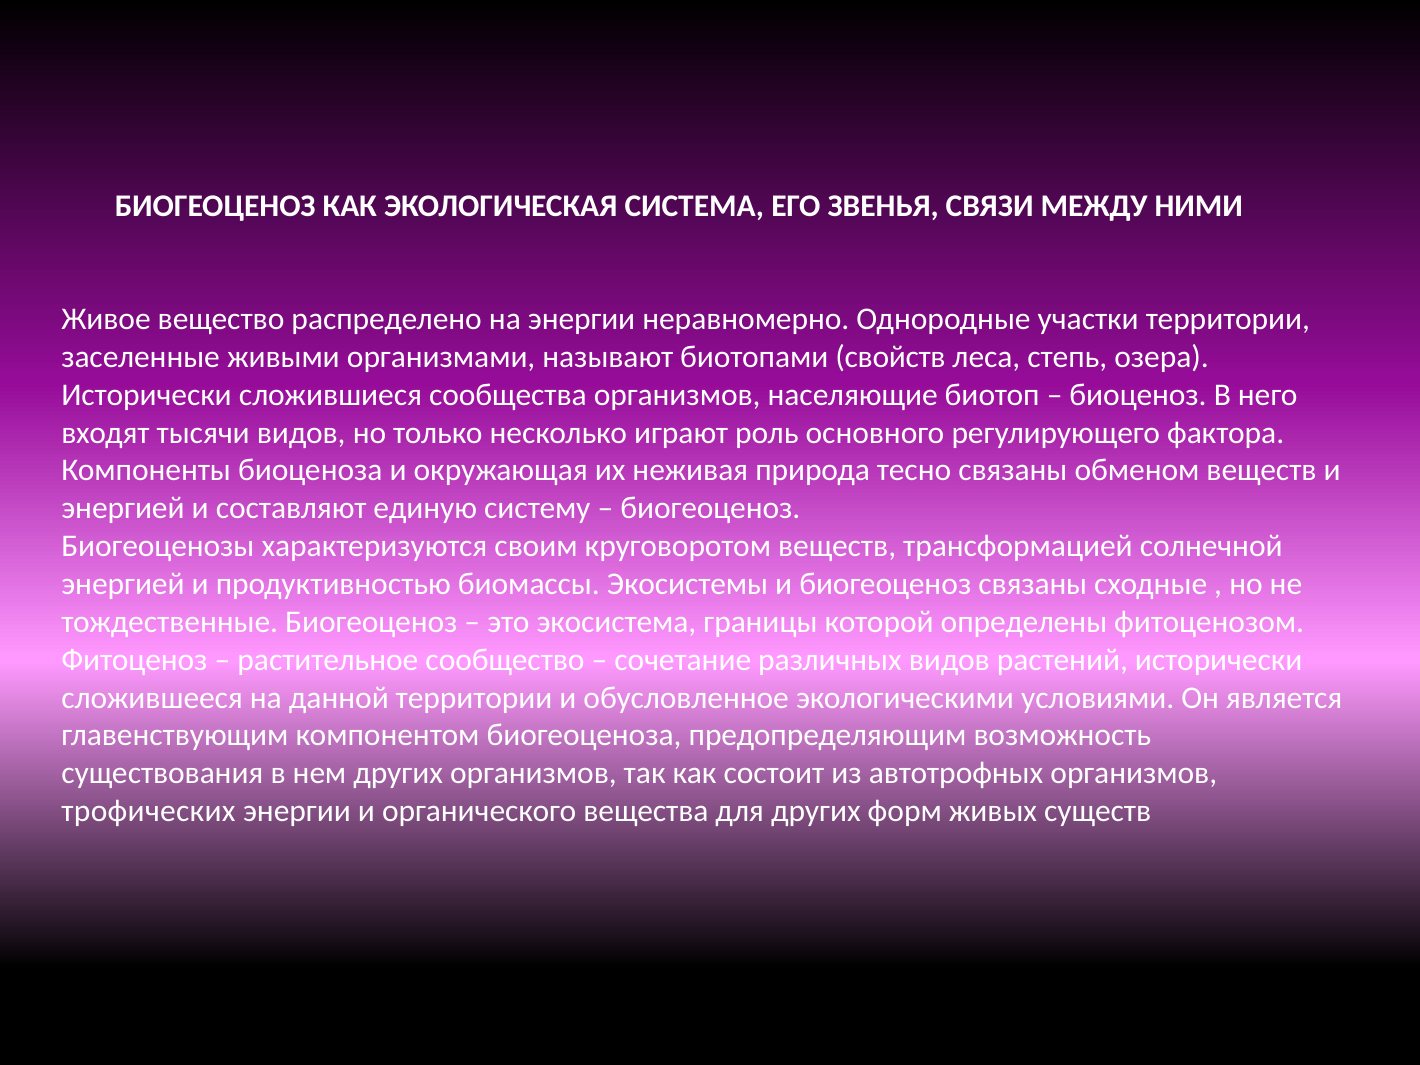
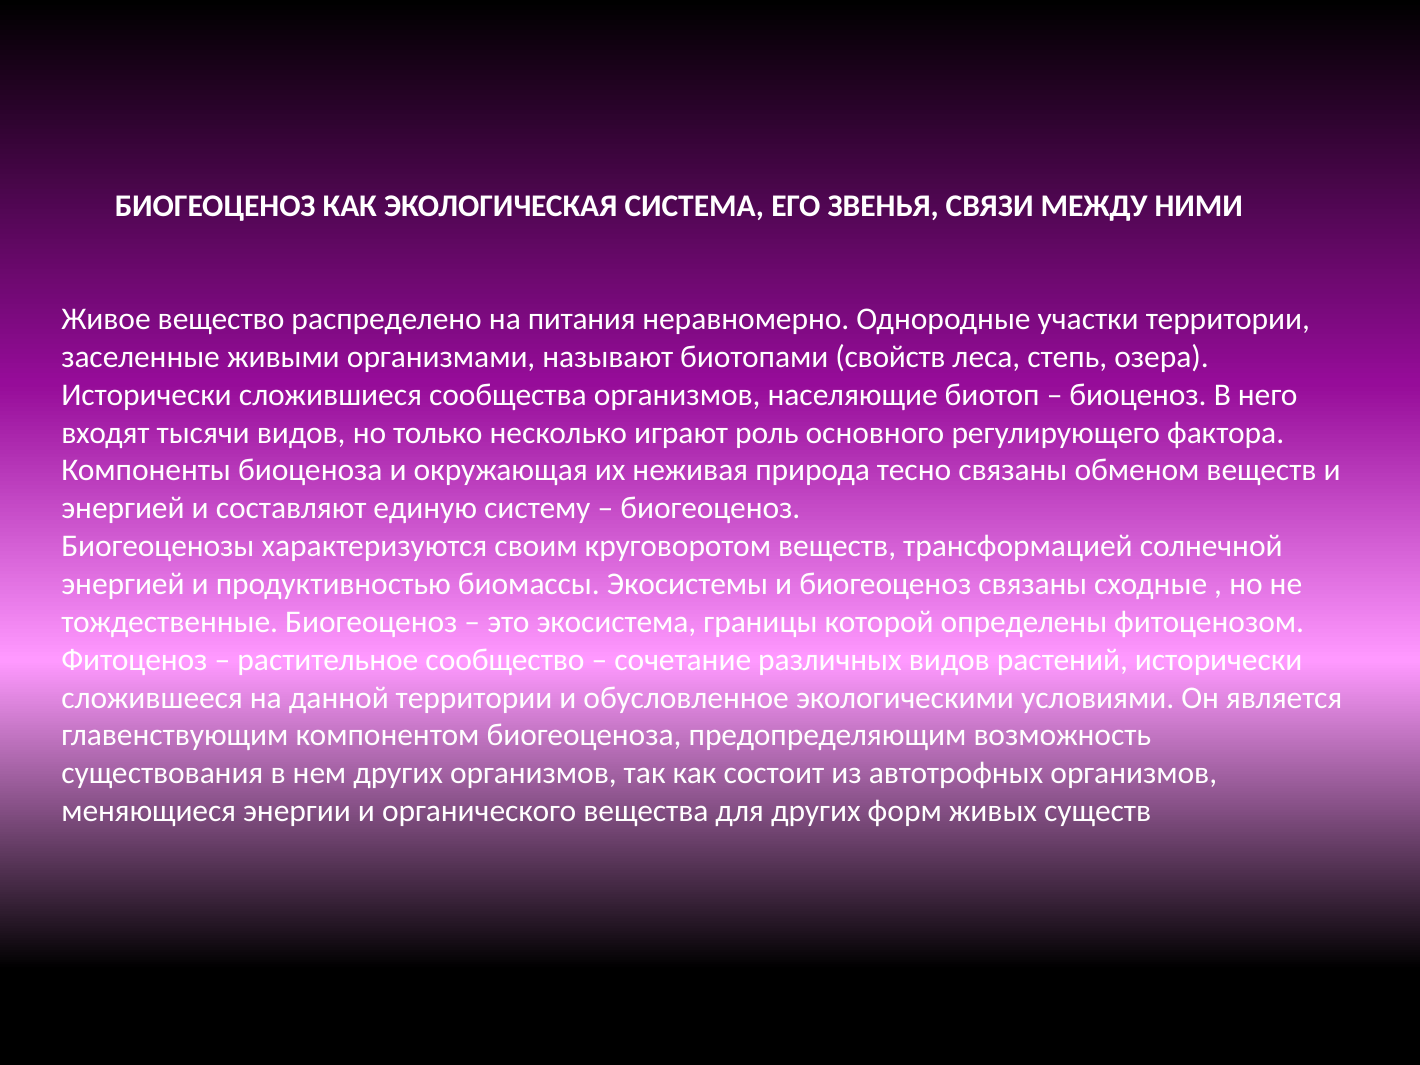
на энергии: энергии -> питания
трофических: трофических -> меняющиеся
